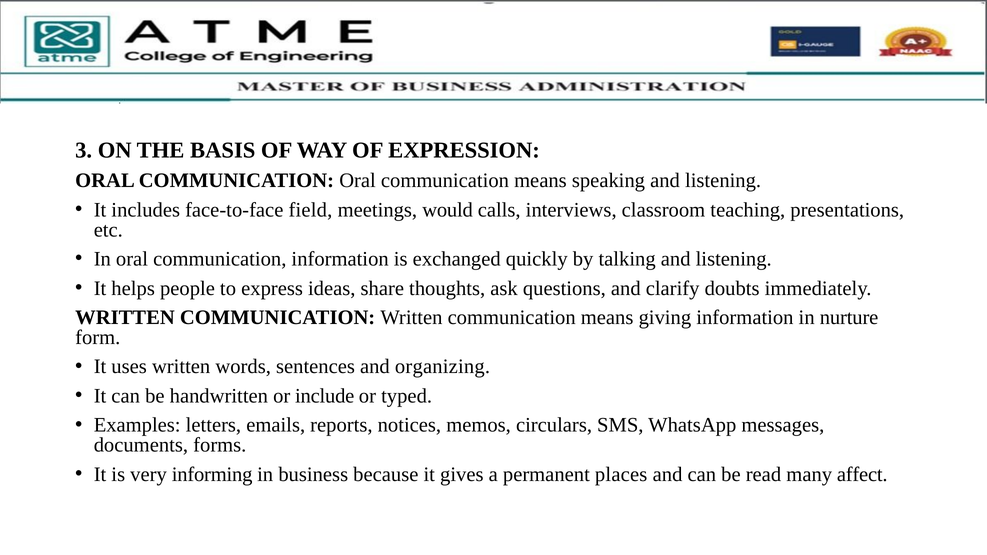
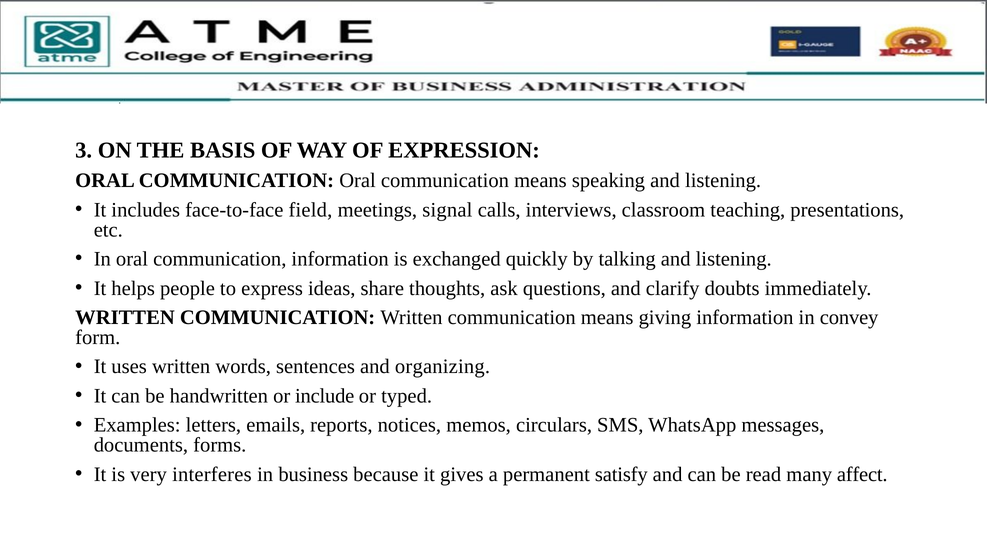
would: would -> signal
nurture: nurture -> convey
informing: informing -> interferes
places: places -> satisfy
